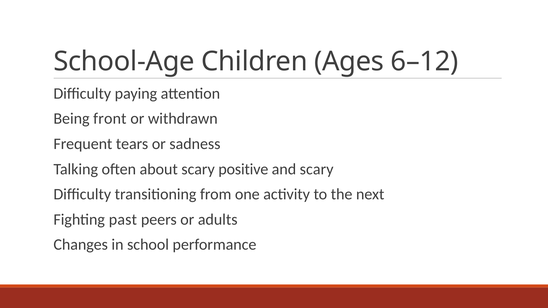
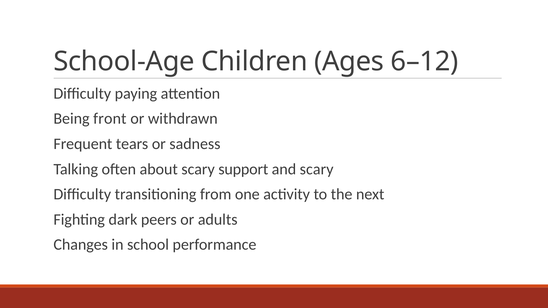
positive: positive -> support
past: past -> dark
